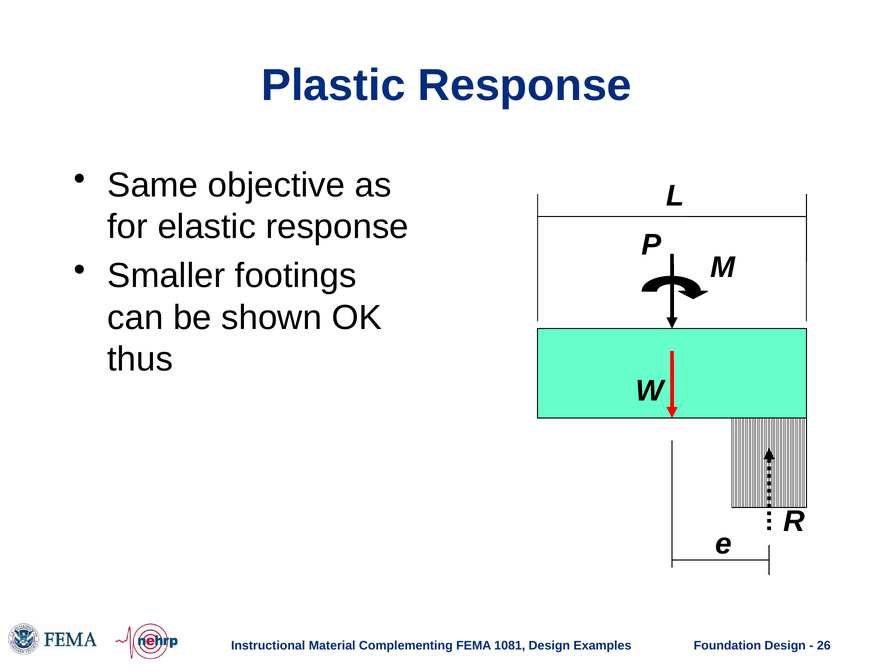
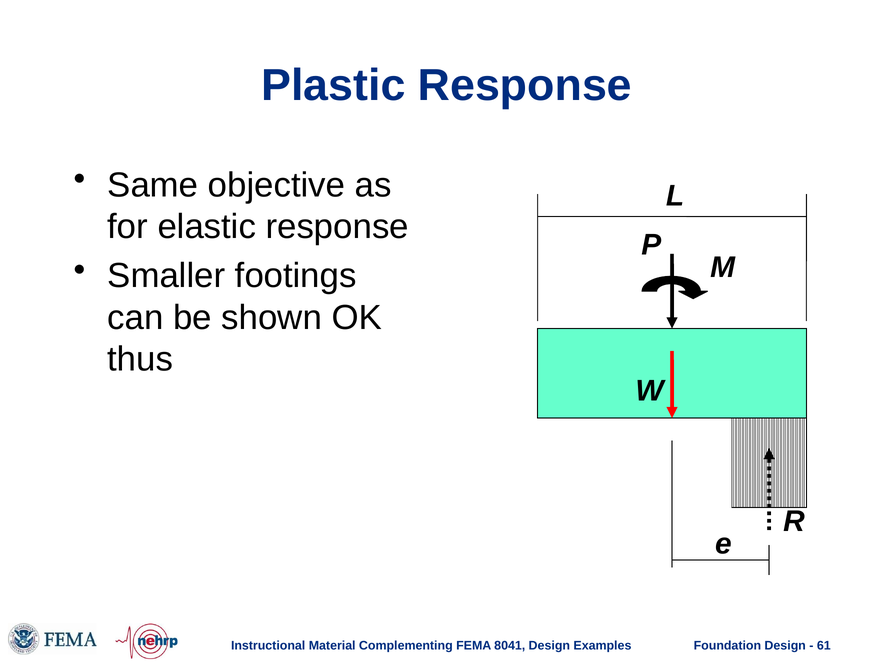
1081: 1081 -> 8041
26: 26 -> 61
